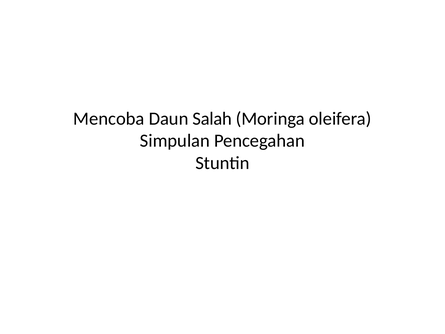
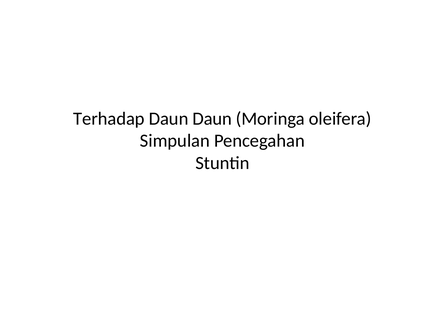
Mencoba: Mencoba -> Terhadap
Daun Salah: Salah -> Daun
